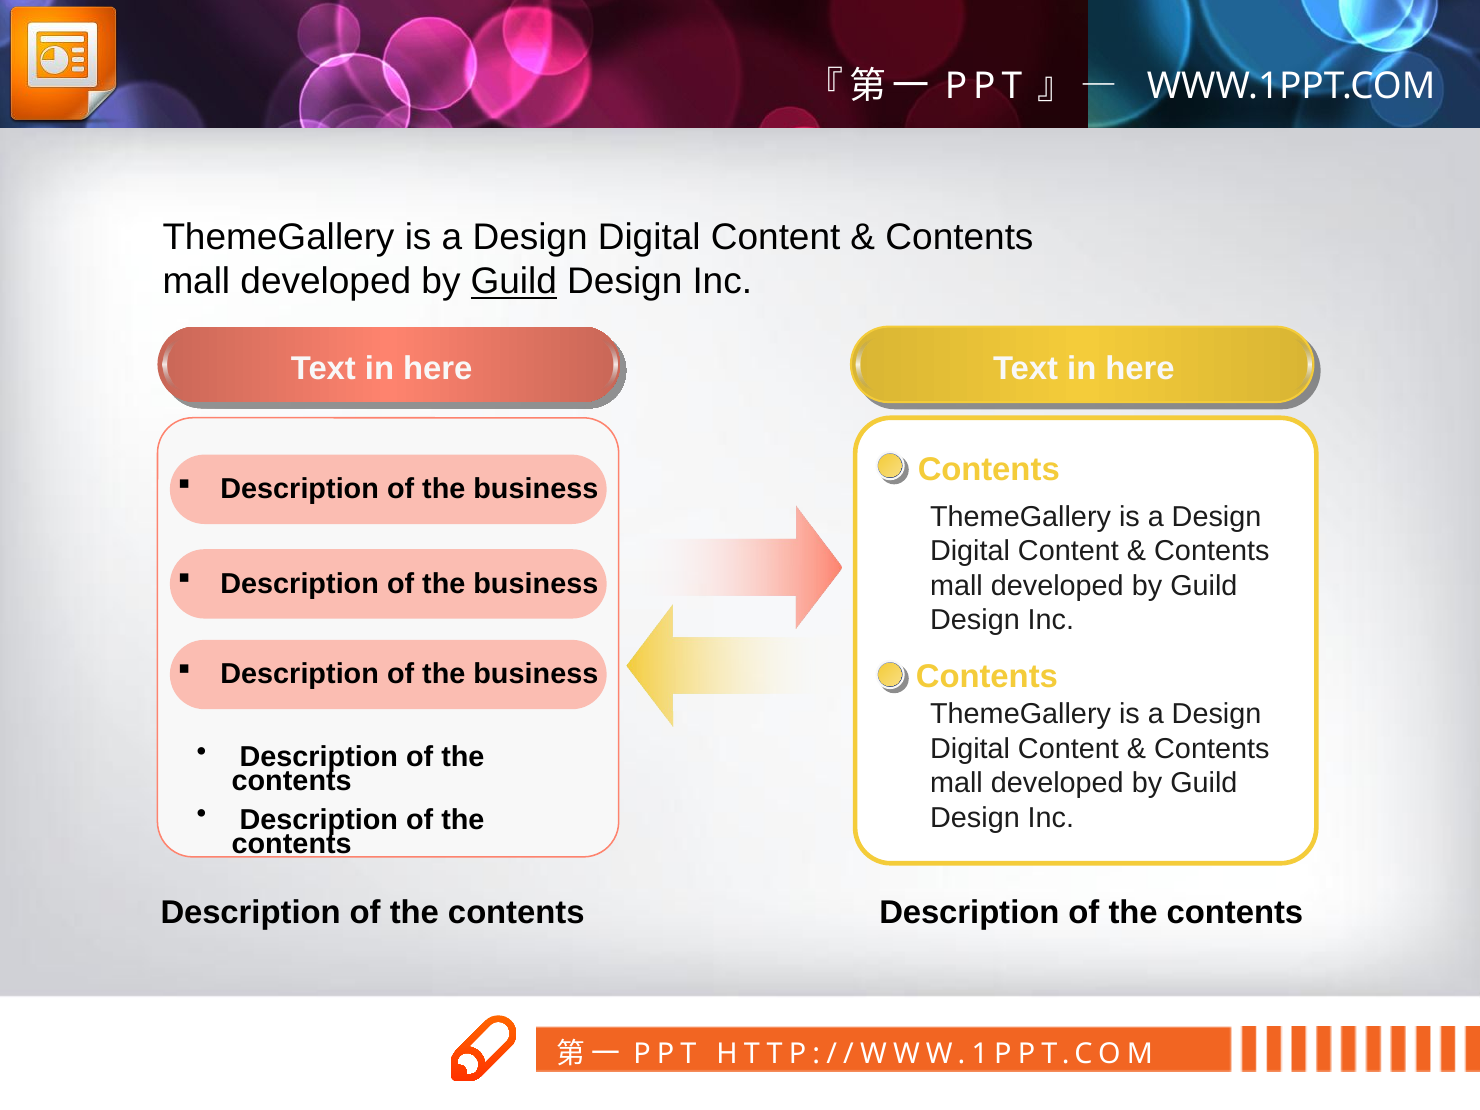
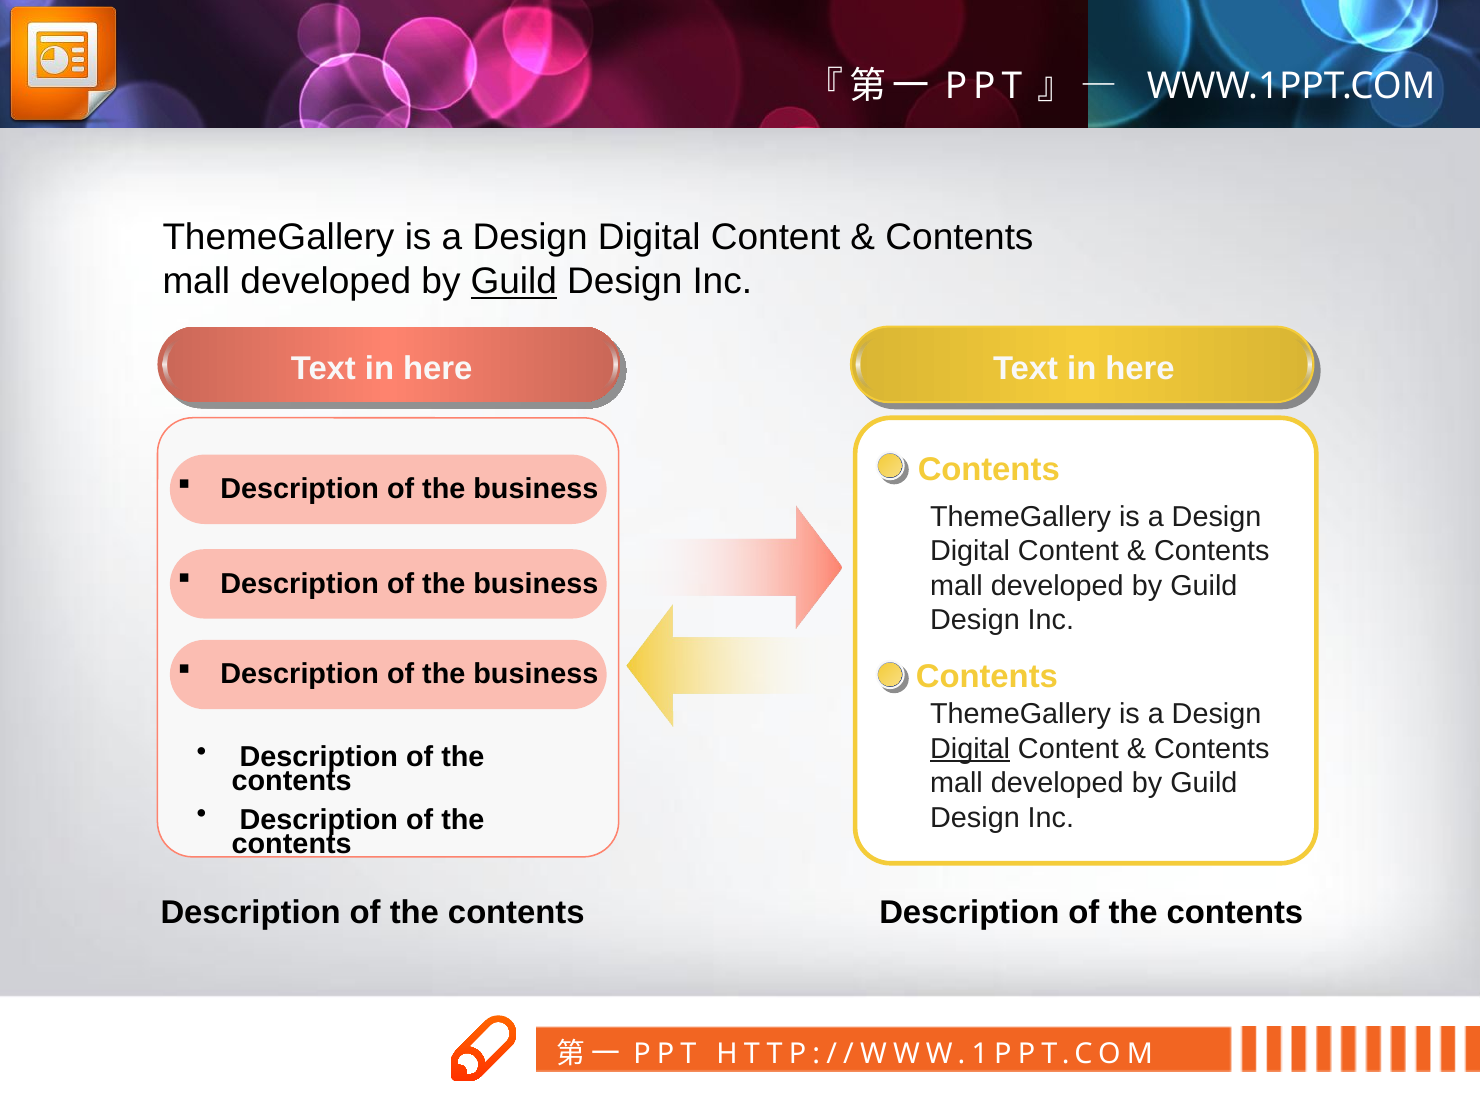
Digital at (970, 749) underline: none -> present
